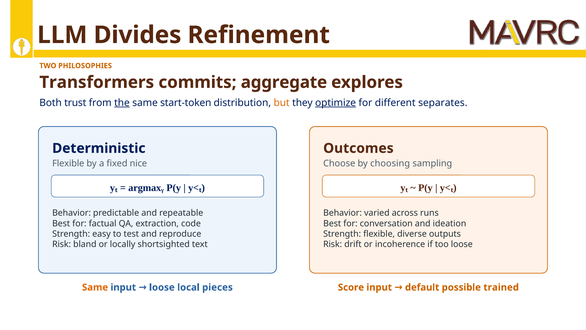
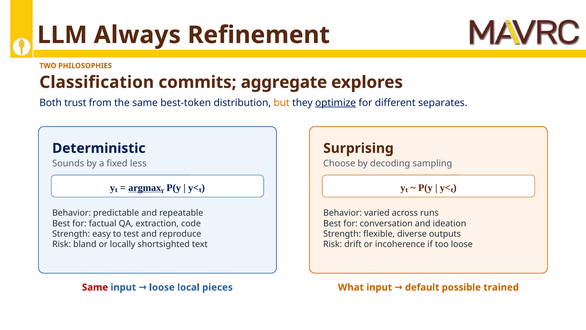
Divides: Divides -> Always
Transformers: Transformers -> Classification
the underline: present -> none
start-token: start-token -> best-token
Outcomes: Outcomes -> Surprising
Flexible at (68, 163): Flexible -> Sounds
nice: nice -> less
choosing: choosing -> decoding
argmaxᵧ underline: none -> present
Score: Score -> What
Same at (95, 287) colour: orange -> red
